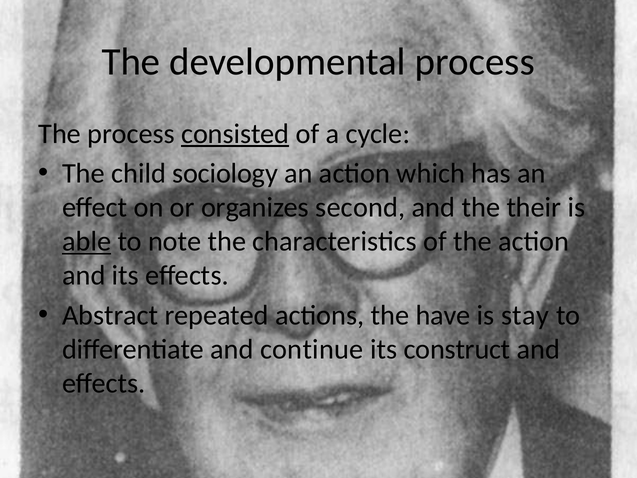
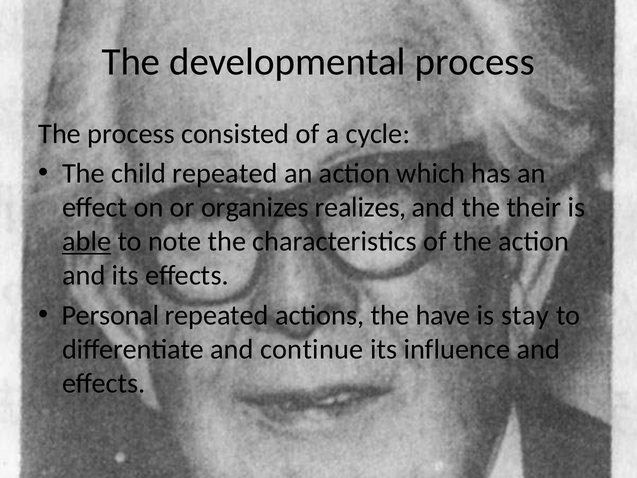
consisted underline: present -> none
child sociology: sociology -> repeated
second: second -> realizes
Abstract: Abstract -> Personal
construct: construct -> influence
